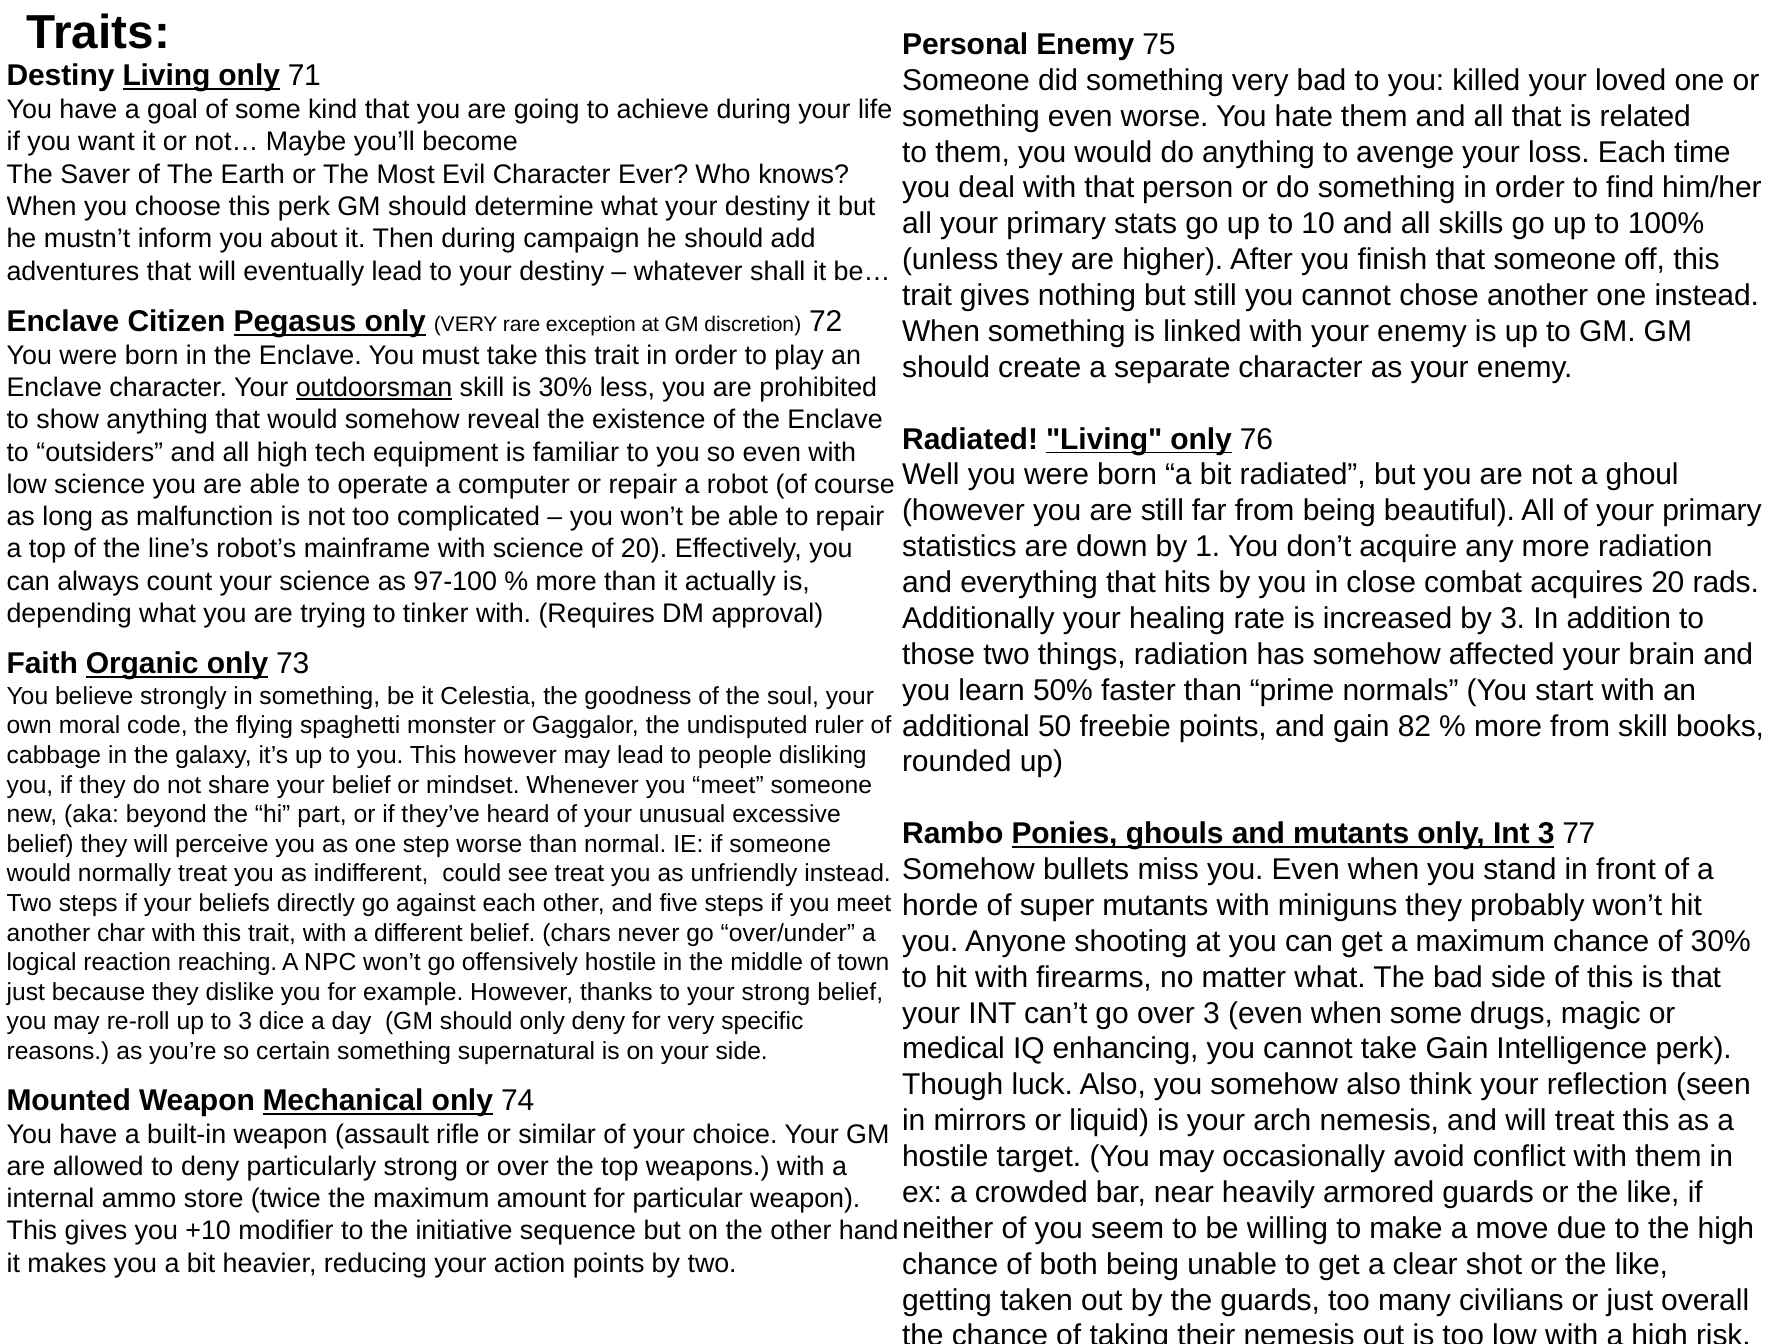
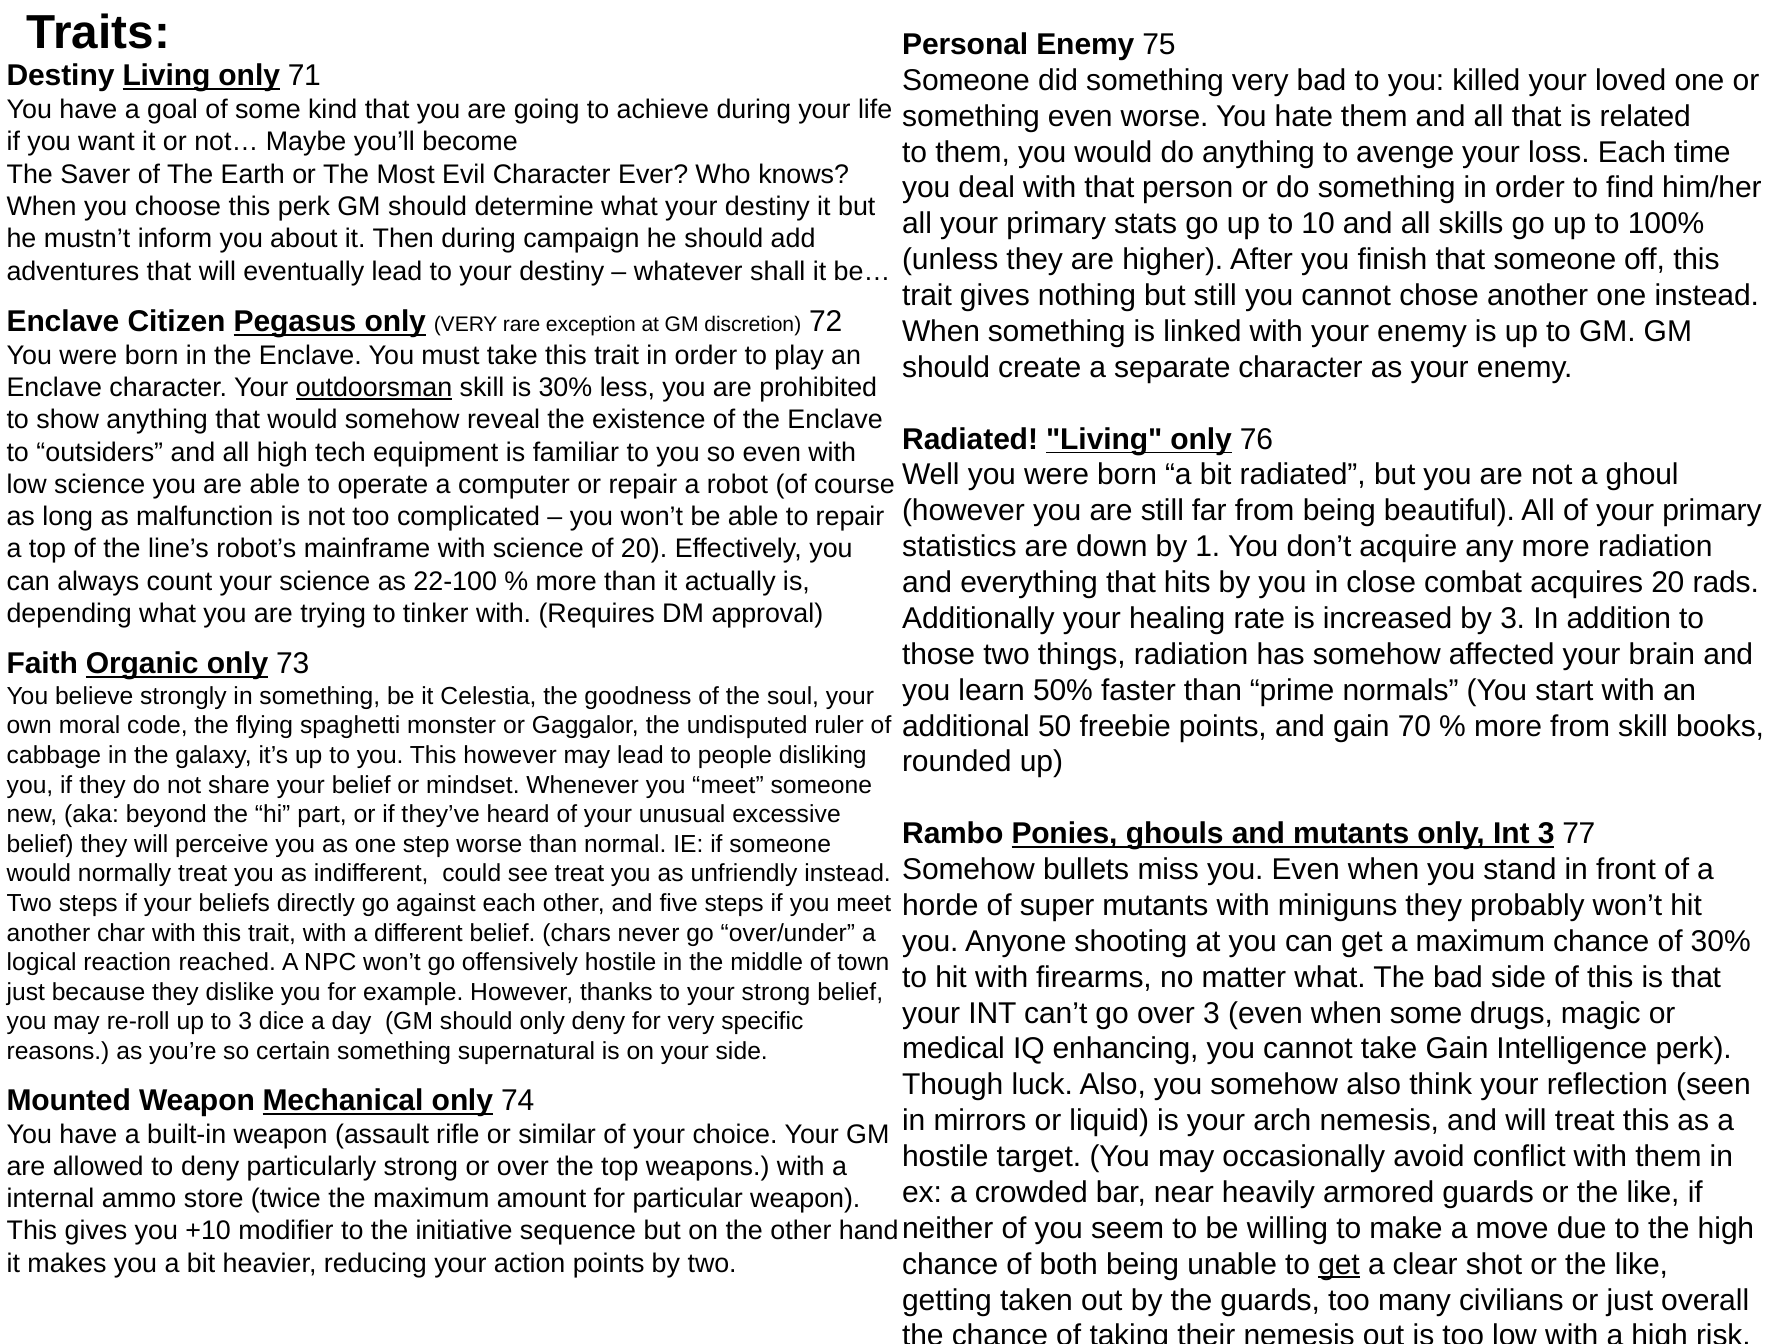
97-100: 97-100 -> 22-100
82: 82 -> 70
reaching: reaching -> reached
get at (1339, 1264) underline: none -> present
